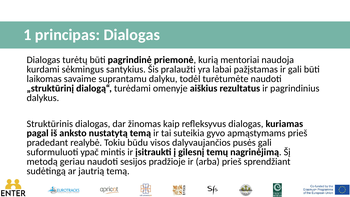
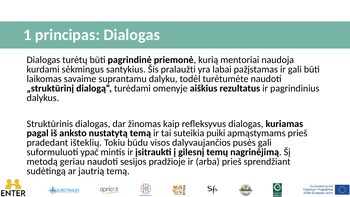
gyvo: gyvo -> puiki
realybė: realybė -> išteklių
